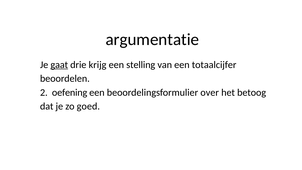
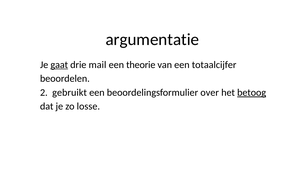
krijg: krijg -> mail
stelling: stelling -> theorie
oefening: oefening -> gebruikt
betoog underline: none -> present
goed: goed -> losse
